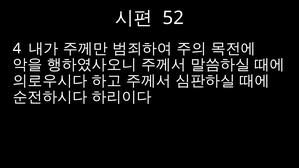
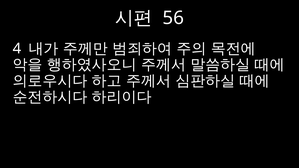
52: 52 -> 56
